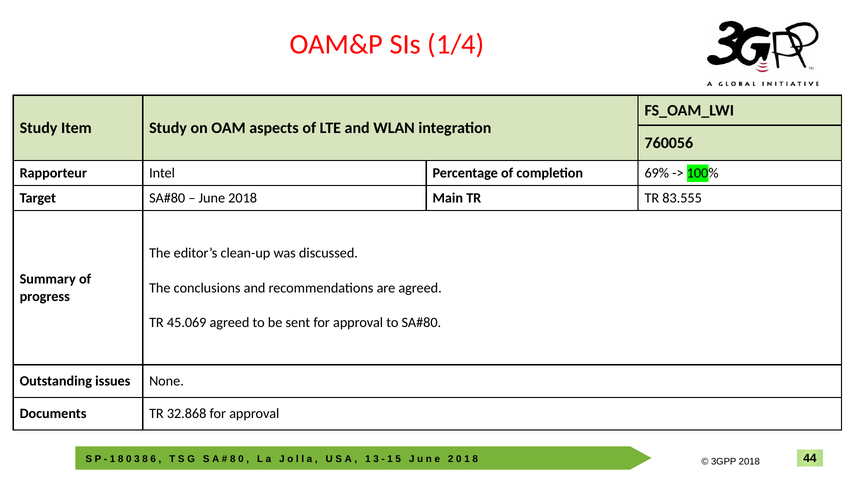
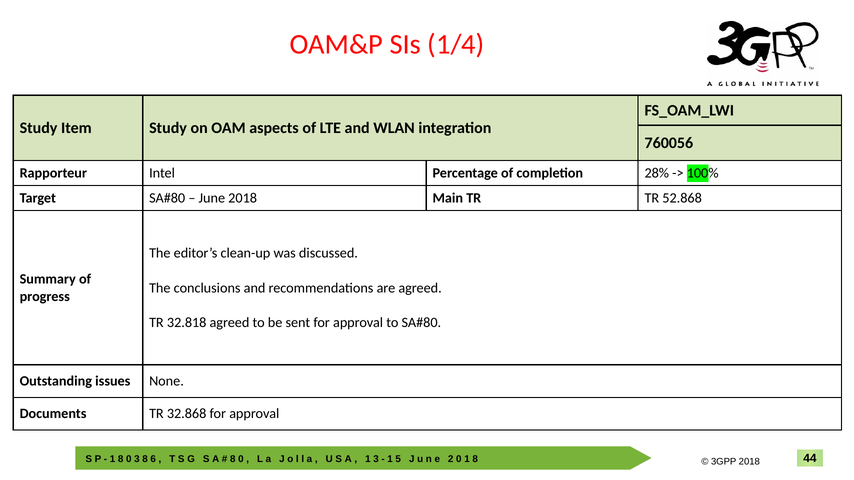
69%: 69% -> 28%
83.555: 83.555 -> 52.868
45.069: 45.069 -> 32.818
